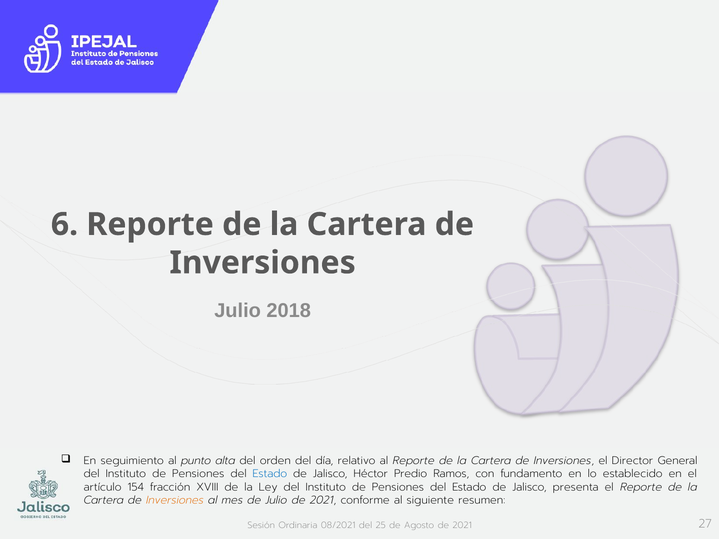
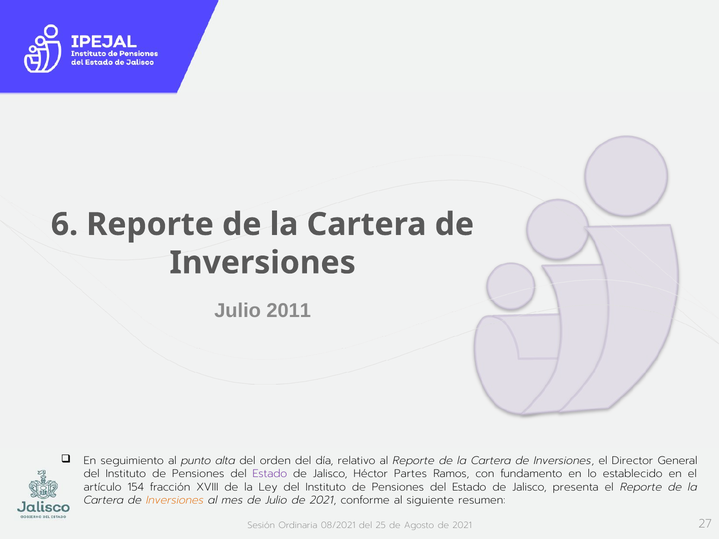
2018: 2018 -> 2011
Estado at (270, 474) colour: blue -> purple
Predio: Predio -> Partes
